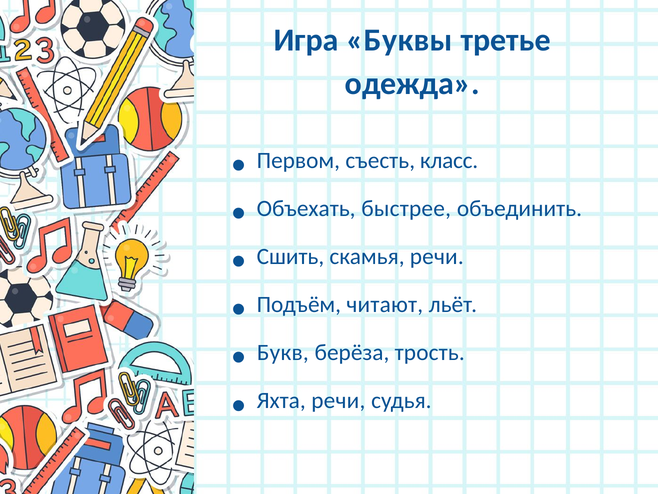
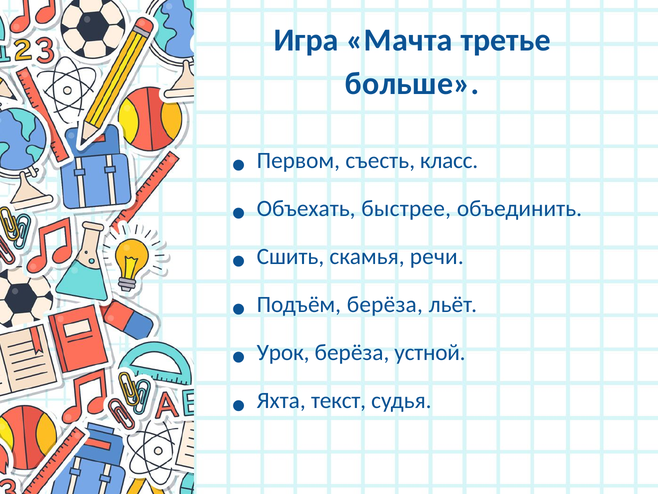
Буквы: Буквы -> Мачта
одежда: одежда -> больше
Подъём читают: читают -> берёза
Букв: Букв -> Урок
трость: трость -> устной
Яхта речи: речи -> текст
